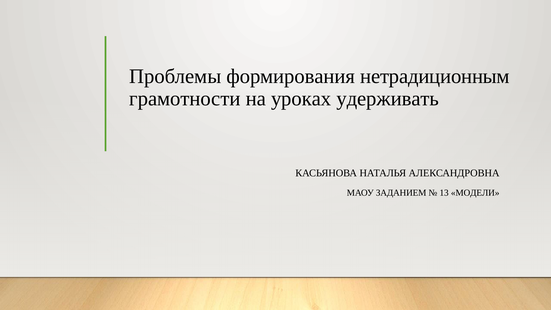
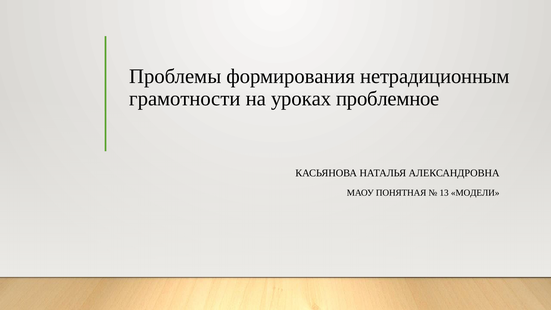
удерживать: удерживать -> проблемное
ЗАДАНИЕМ: ЗАДАНИЕМ -> ПОНЯТНАЯ
